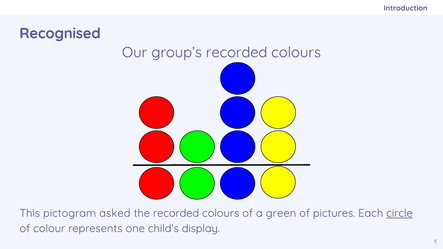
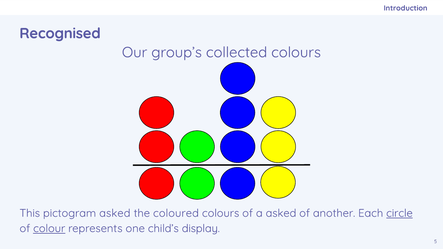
group’s recorded: recorded -> collected
the recorded: recorded -> coloured
a green: green -> asked
pictures: pictures -> another
colour underline: none -> present
